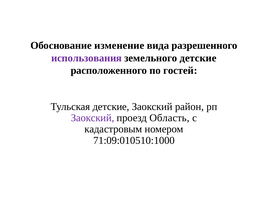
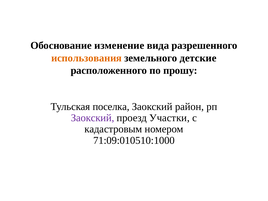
использования colour: purple -> orange
гостей: гостей -> прошу
Тульская детские: детские -> поселка
Область: Область -> Участки
